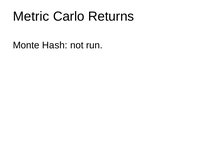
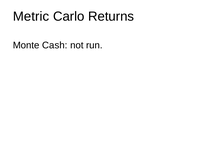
Hash: Hash -> Cash
